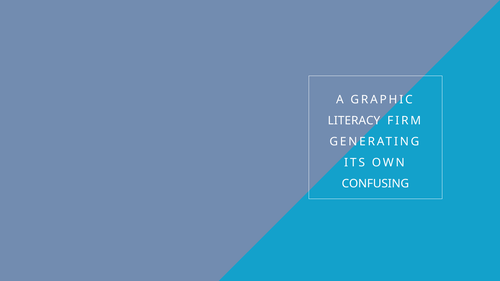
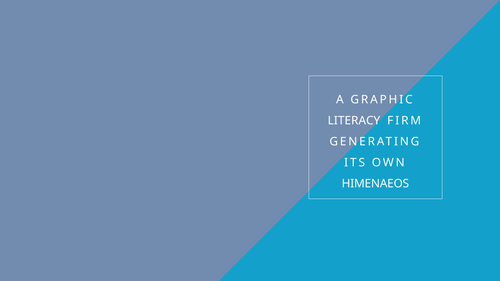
CONFUSING: CONFUSING -> HIMENAEOS
